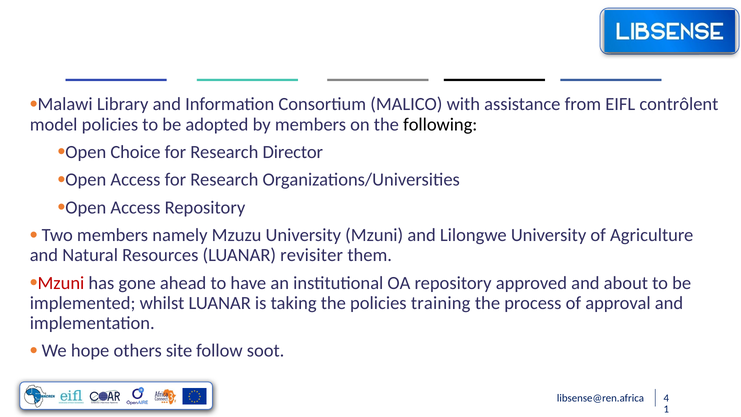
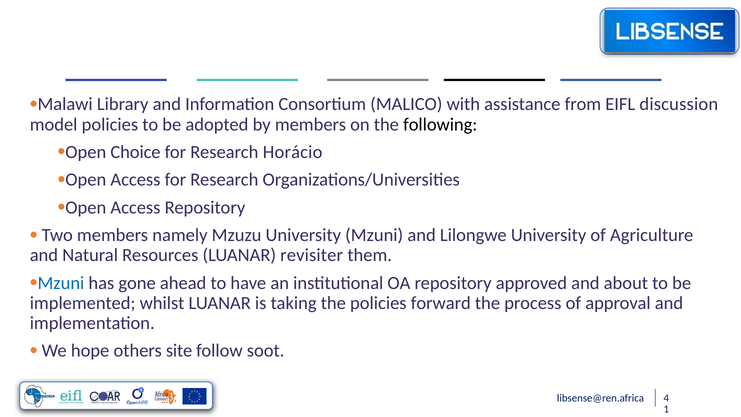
contrôlent: contrôlent -> discussion
Director: Director -> Horácio
Mzuni at (61, 283) colour: red -> blue
training: training -> forward
